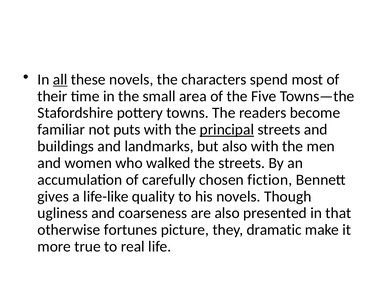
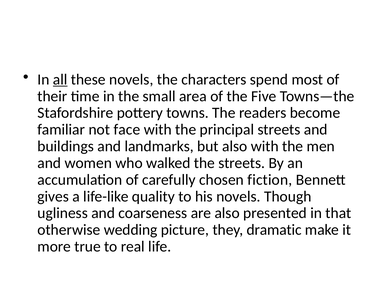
puts: puts -> face
principal underline: present -> none
fortunes: fortunes -> wedding
